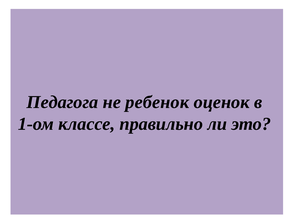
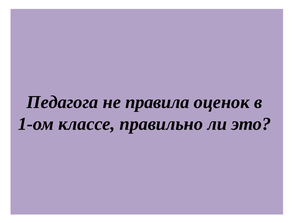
ребенок: ребенок -> правила
